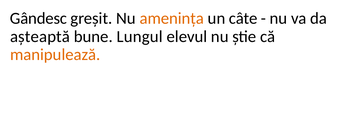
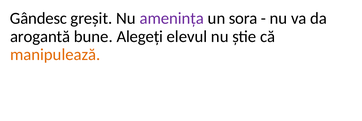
amenința colour: orange -> purple
câte: câte -> sora
așteaptă: așteaptă -> arogantă
Lungul: Lungul -> Alegeți
